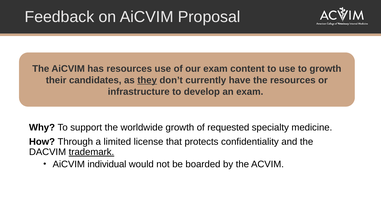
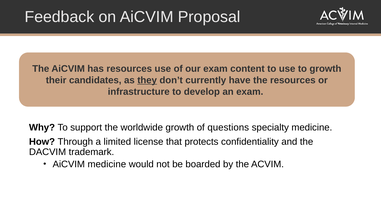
requested: requested -> questions
trademark underline: present -> none
AiCVIM individual: individual -> medicine
